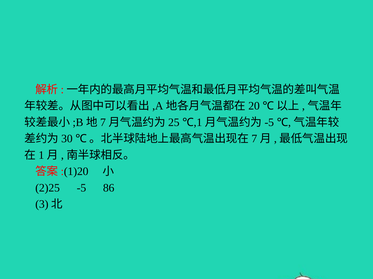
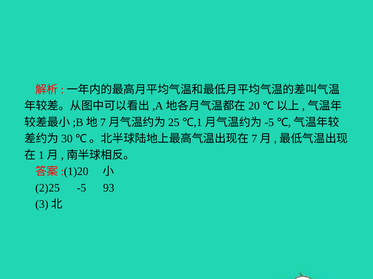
86: 86 -> 93
